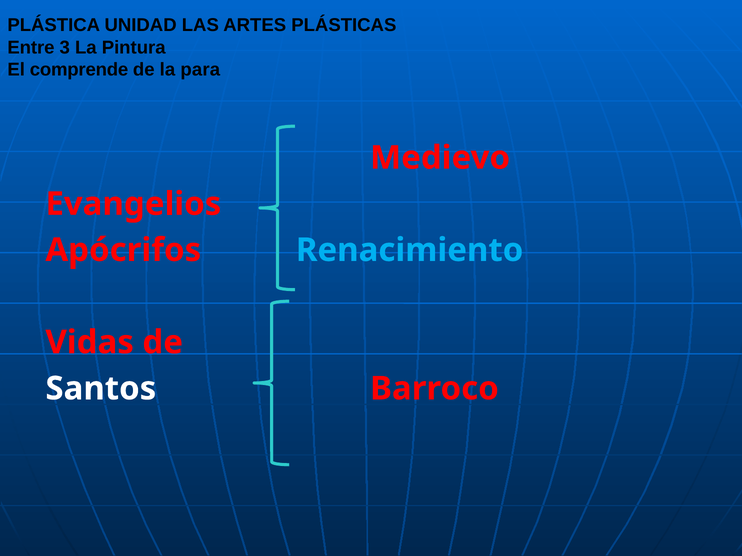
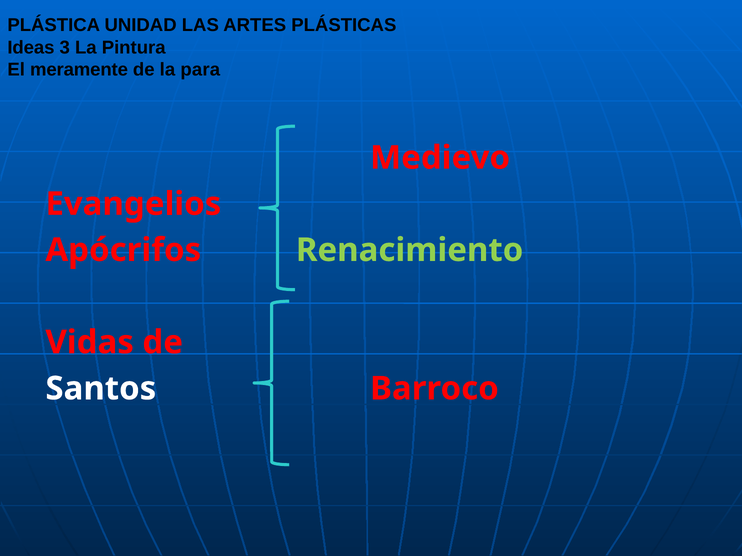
Entre: Entre -> Ideas
comprende: comprende -> meramente
Renacimiento colour: light blue -> light green
